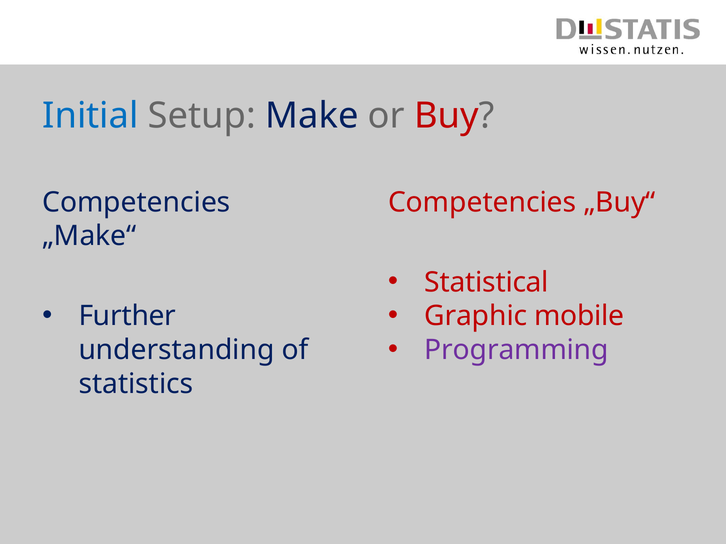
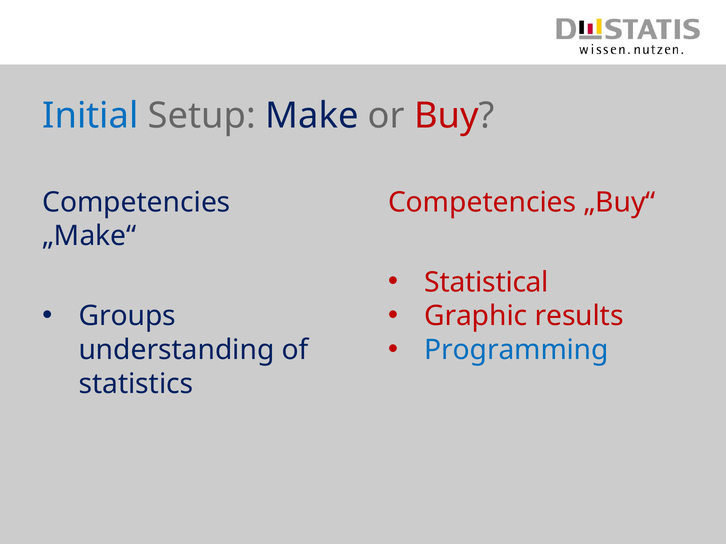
Further: Further -> Groups
mobile: mobile -> results
Programming colour: purple -> blue
